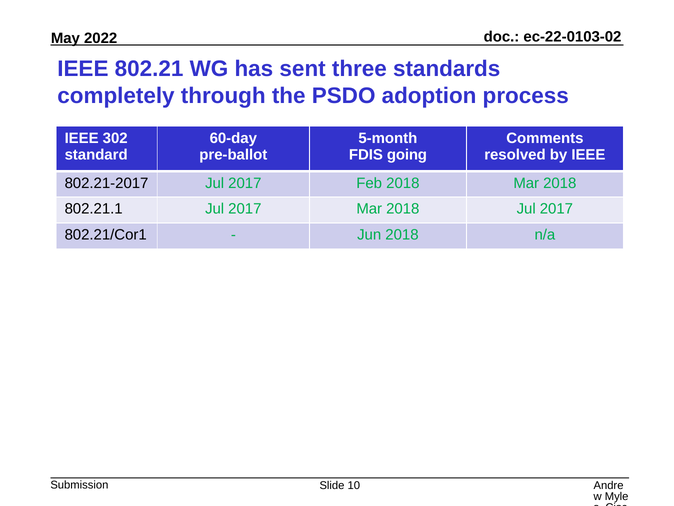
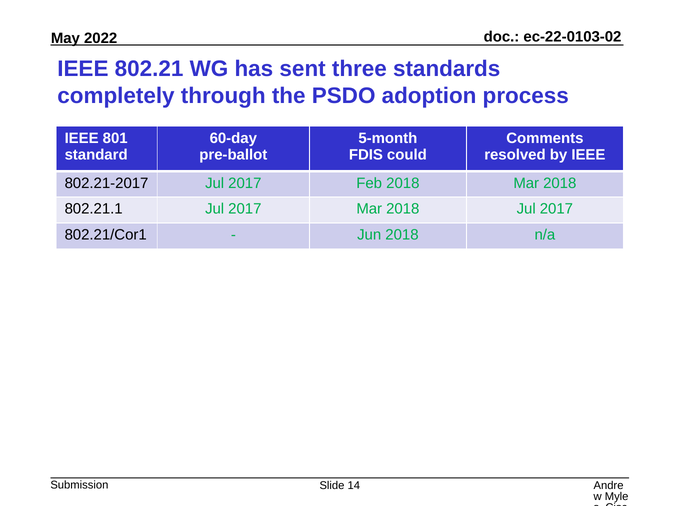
302: 302 -> 801
going: going -> could
10: 10 -> 14
